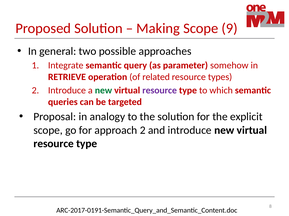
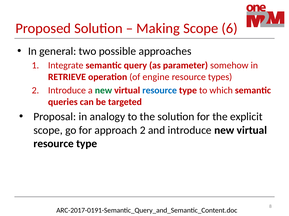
9: 9 -> 6
related: related -> engine
resource at (160, 91) colour: purple -> blue
